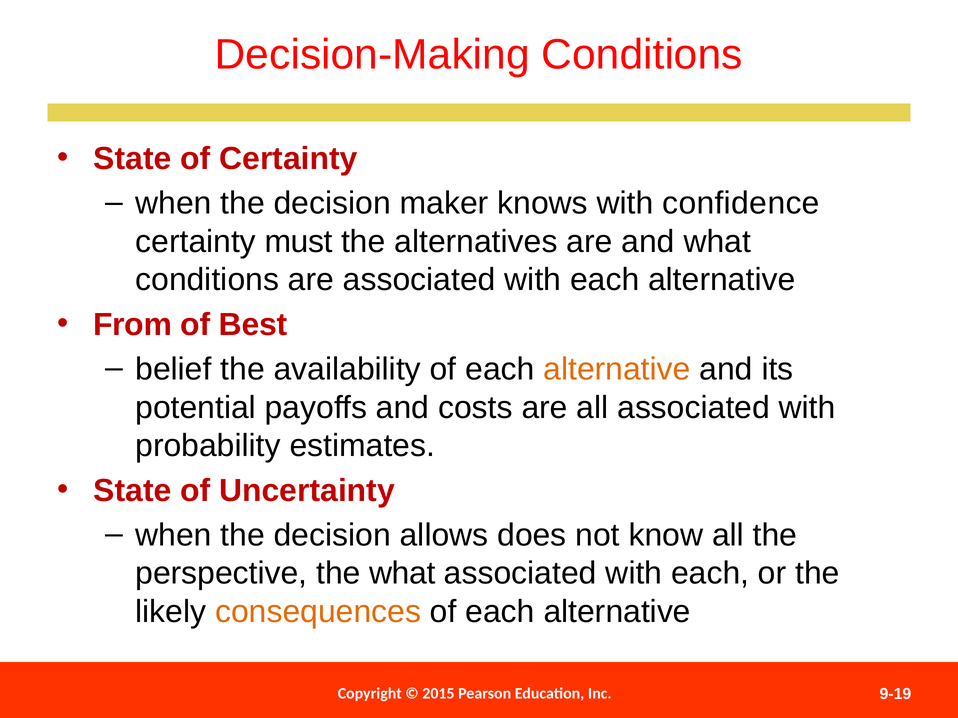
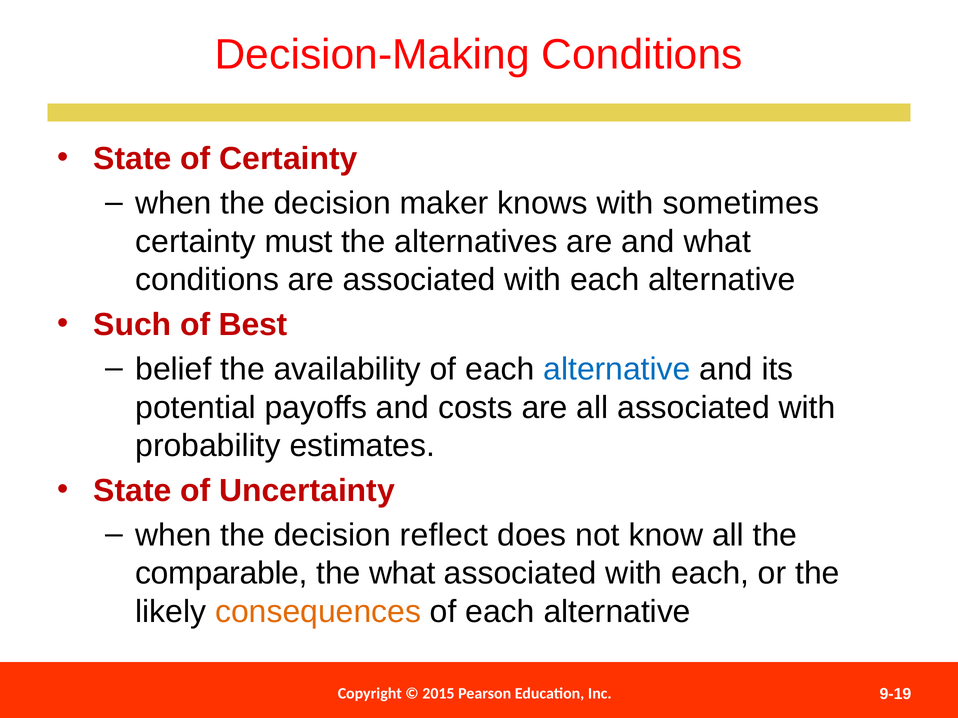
confidence: confidence -> sometimes
From: From -> Such
alternative at (617, 369) colour: orange -> blue
allows: allows -> reflect
perspective: perspective -> comparable
